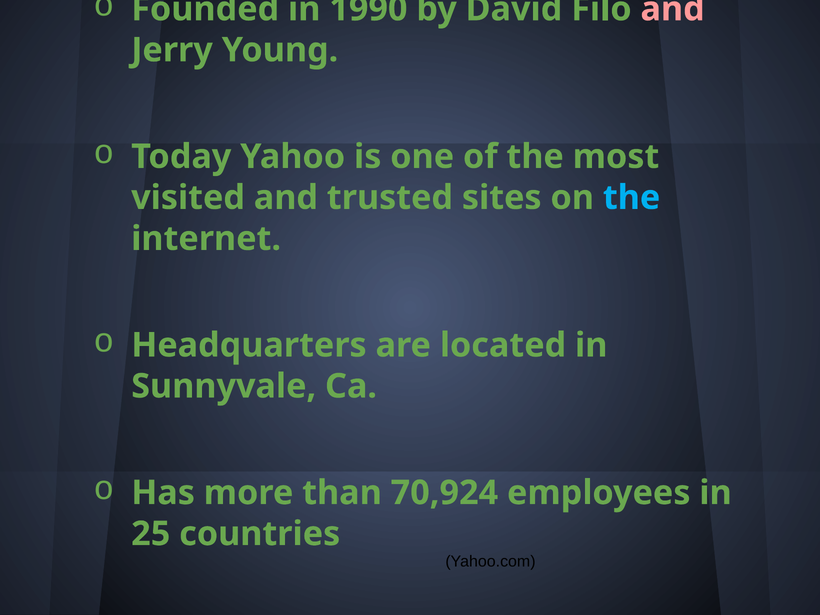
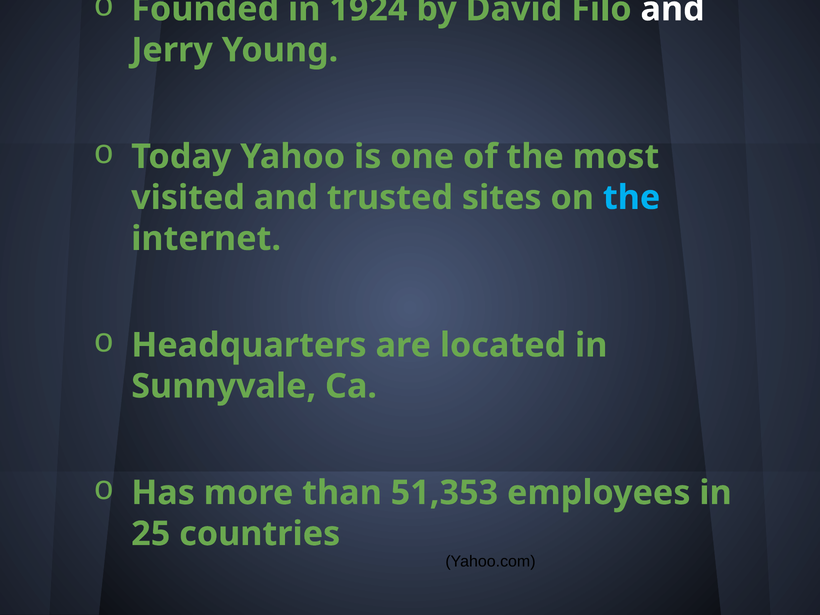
1990: 1990 -> 1924
and at (673, 9) colour: pink -> white
70,924: 70,924 -> 51,353
